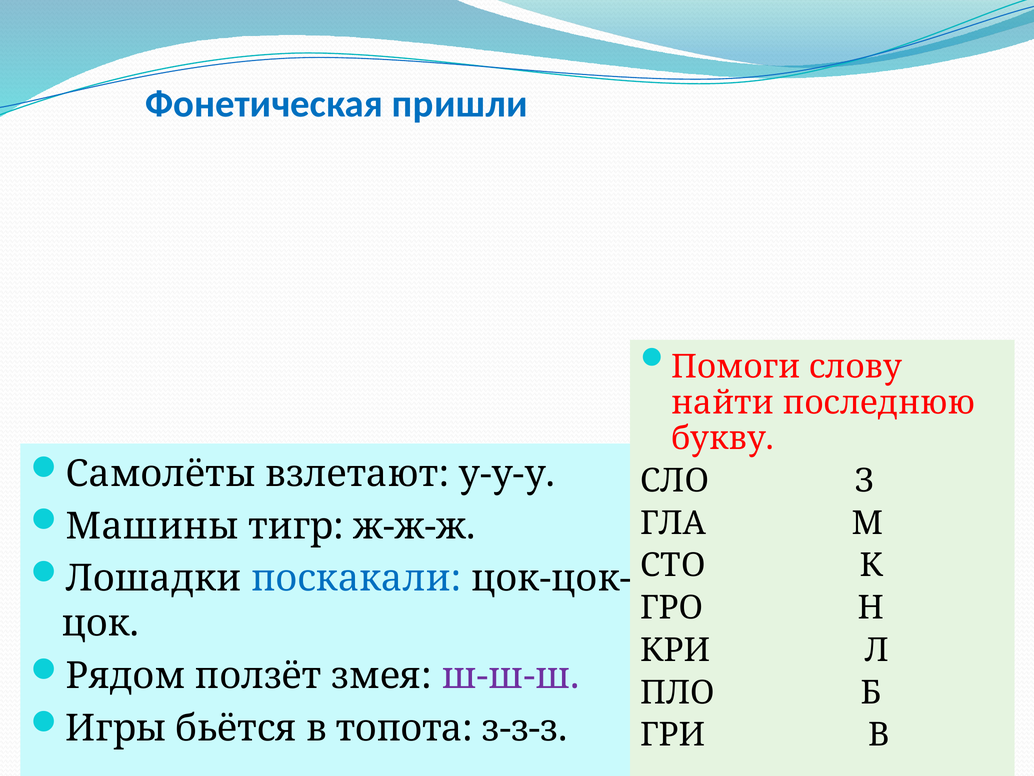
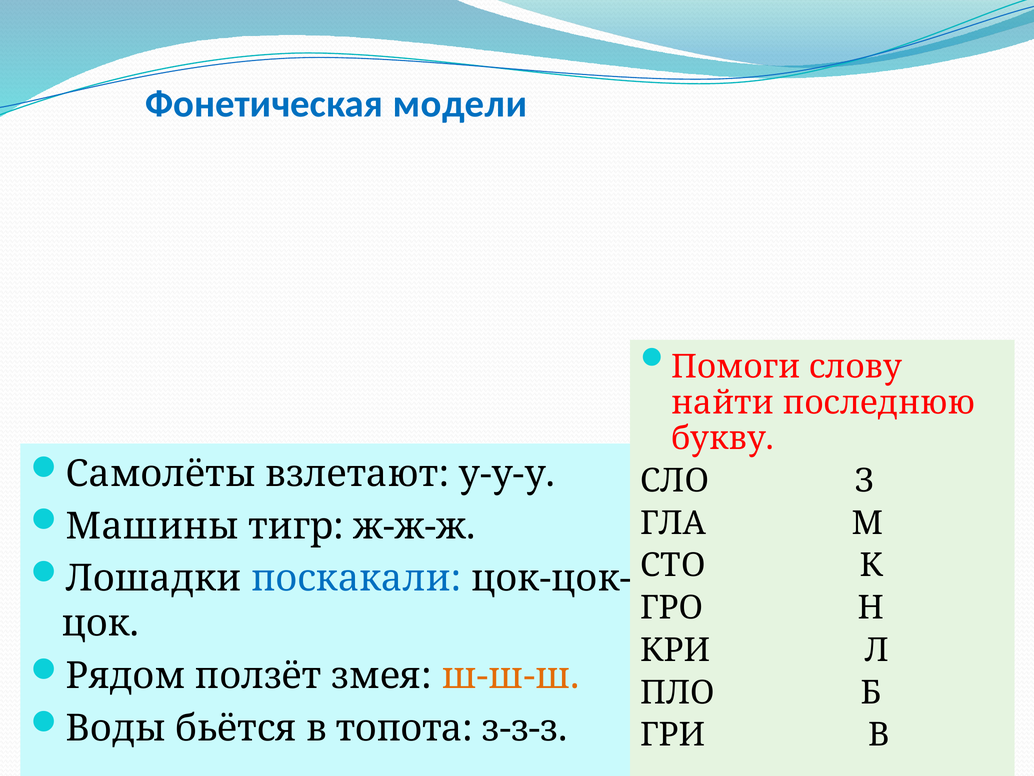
пришли: пришли -> модели
ш-ш-ш colour: purple -> orange
Игры: Игры -> Воды
